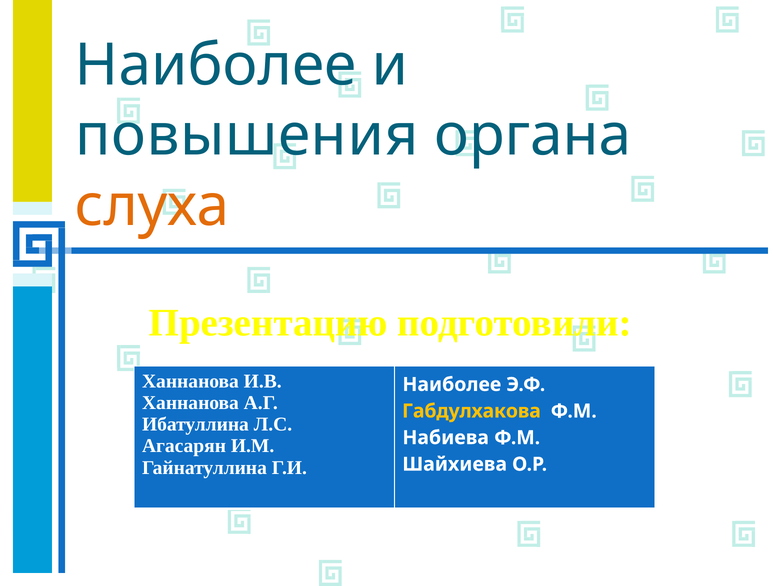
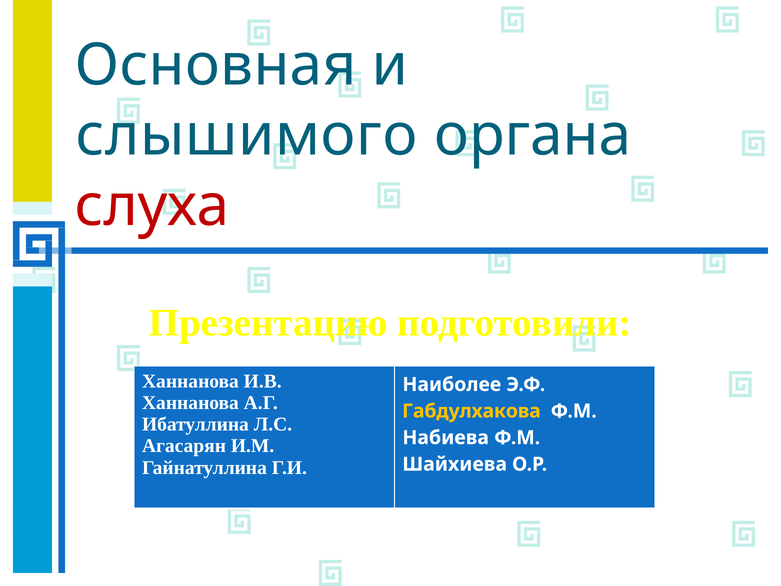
Наиболее at (216, 65): Наиболее -> Основная
повышения: повышения -> слышимого
слуха colour: orange -> red
